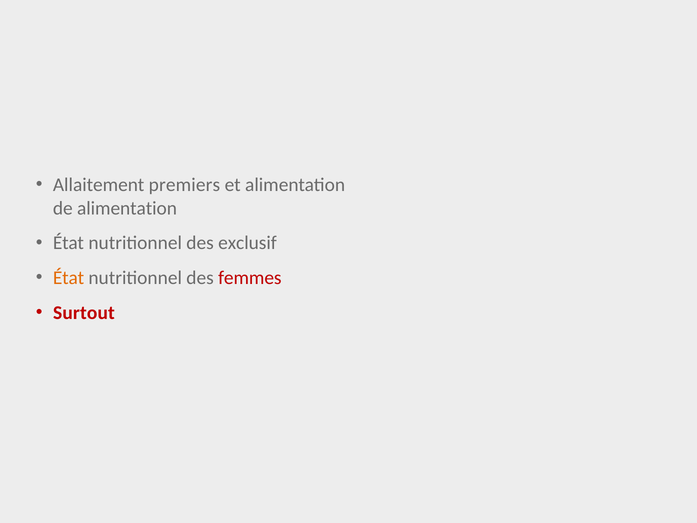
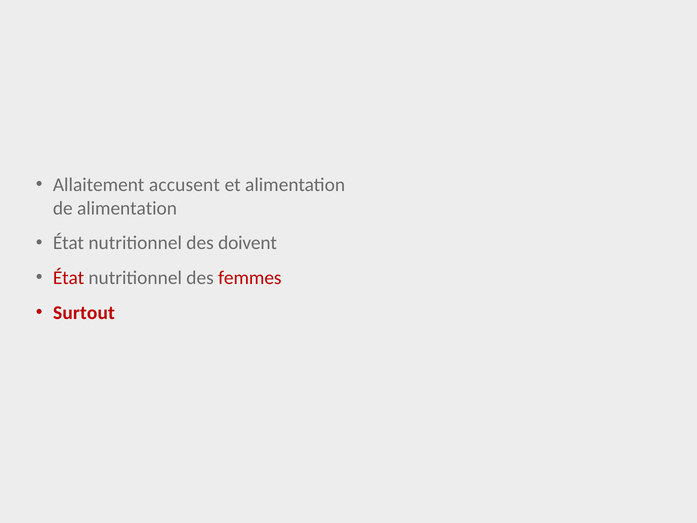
premiers: premiers -> accusent
exclusif: exclusif -> doivent
État at (69, 278) colour: orange -> red
